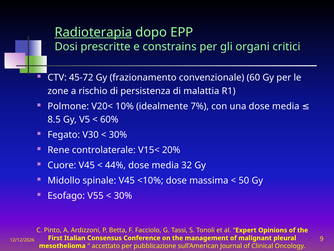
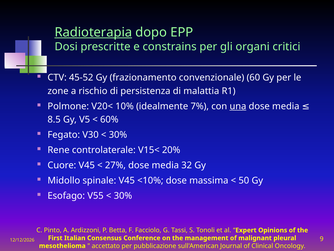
45-72: 45-72 -> 45-52
una underline: none -> present
44%: 44% -> 27%
